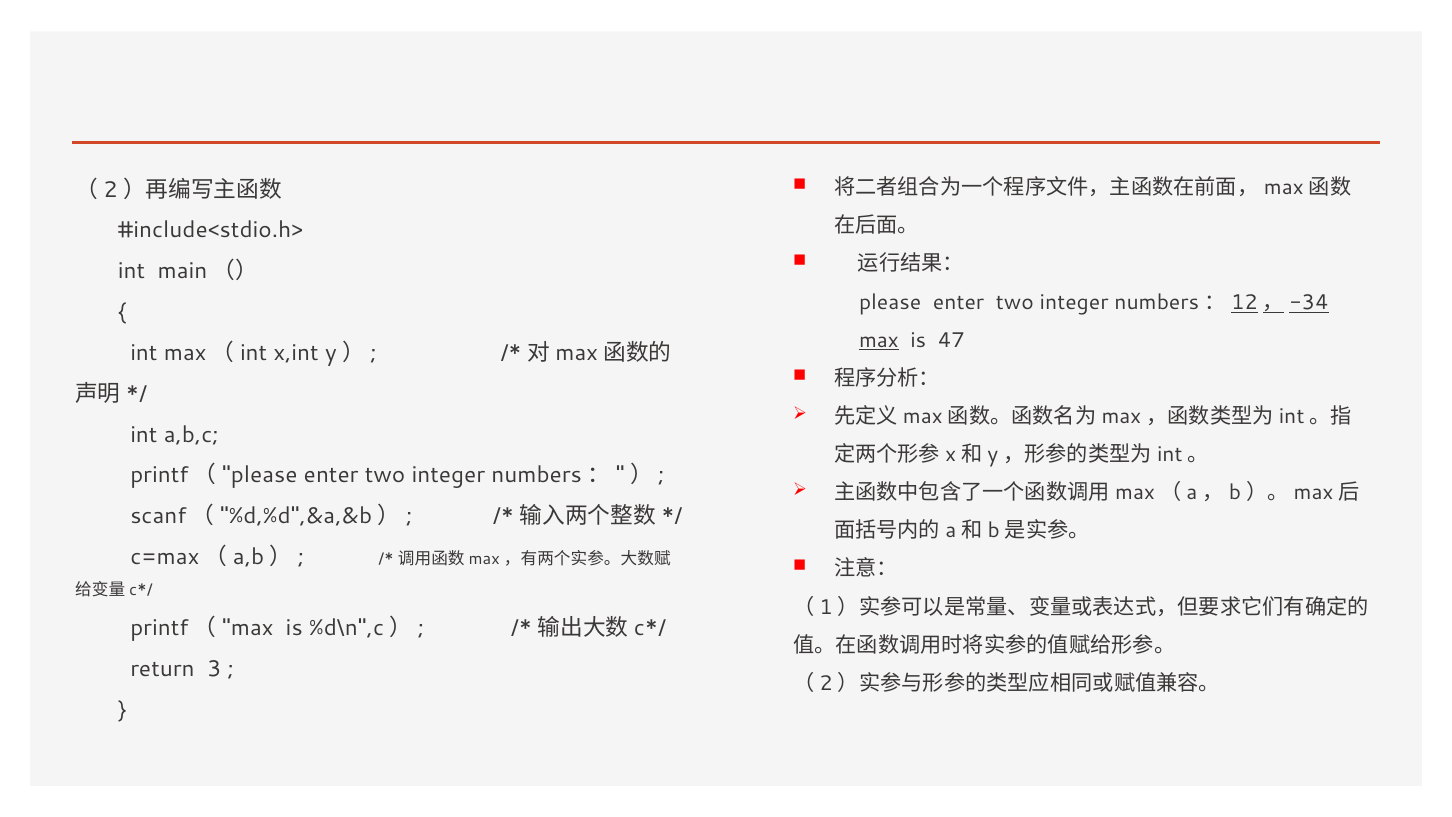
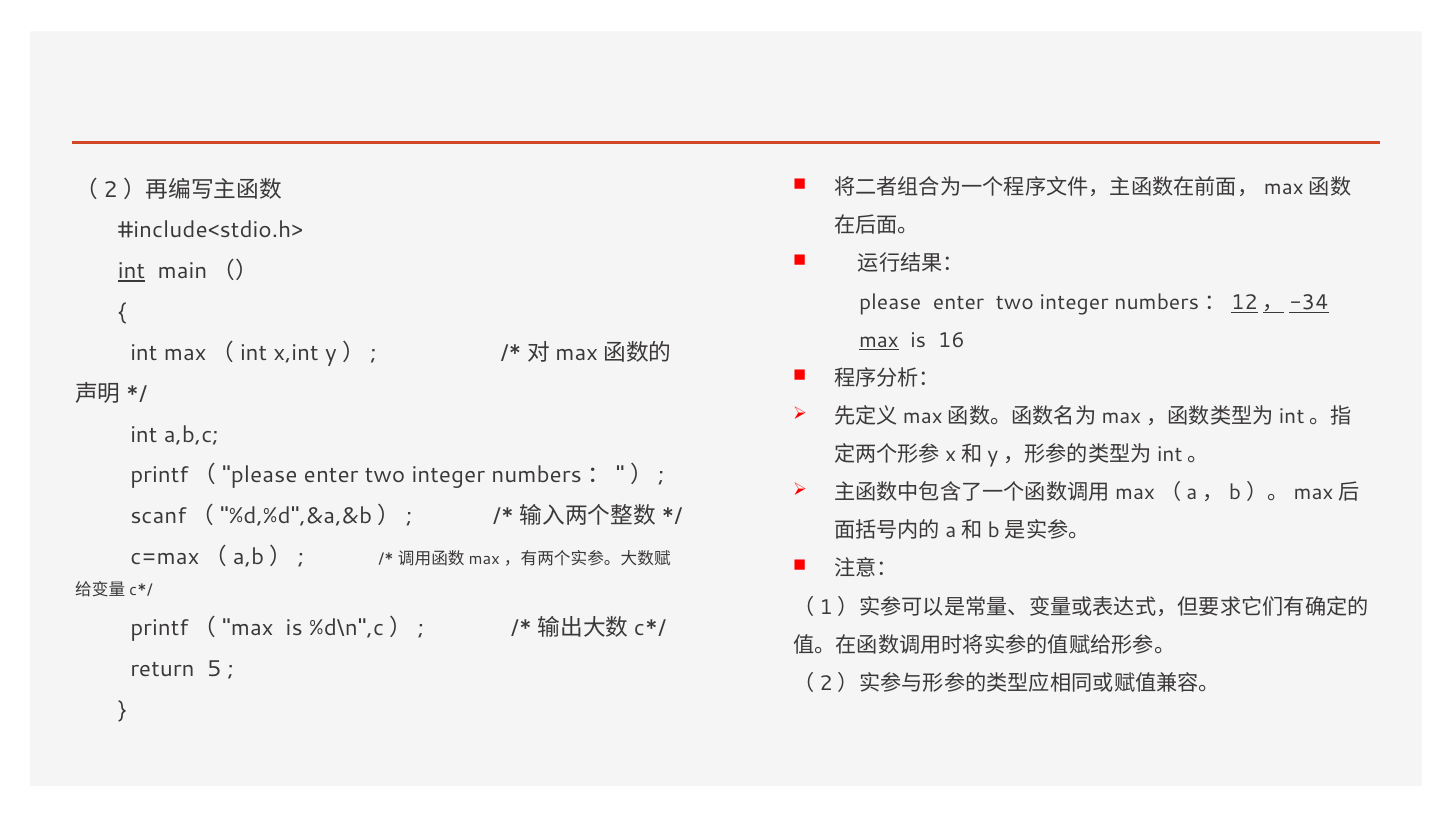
int at (132, 271) underline: none -> present
47: 47 -> 16
3: 3 -> 5
